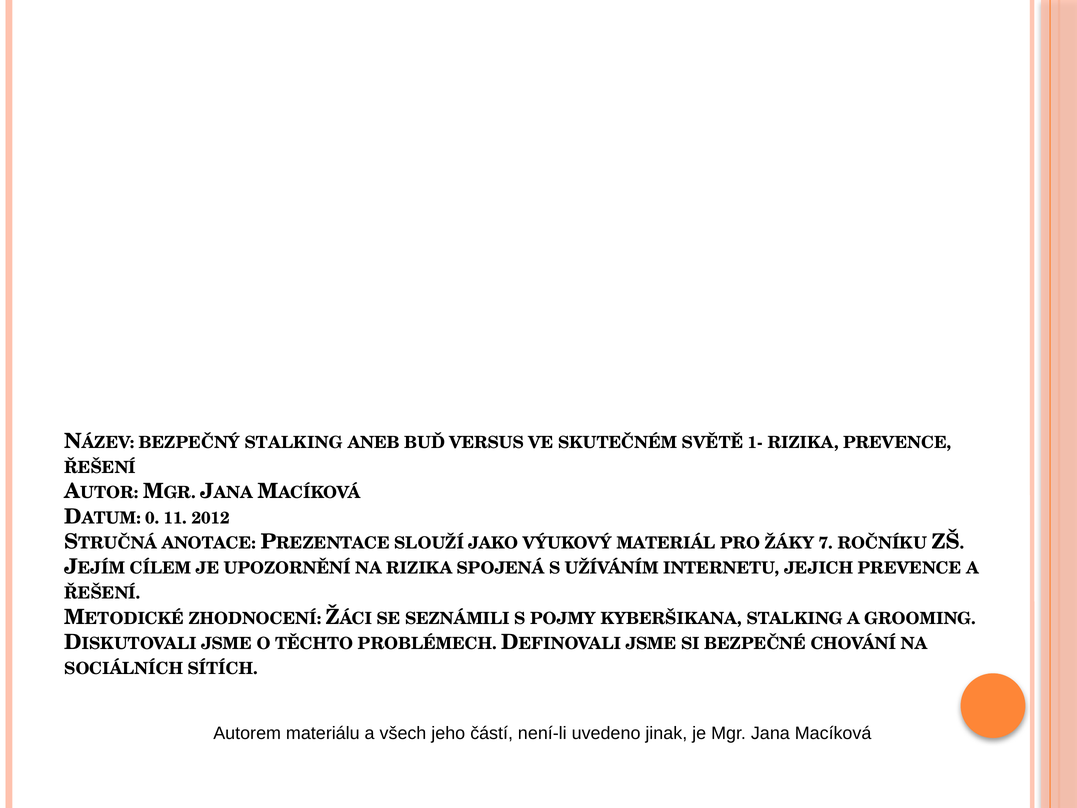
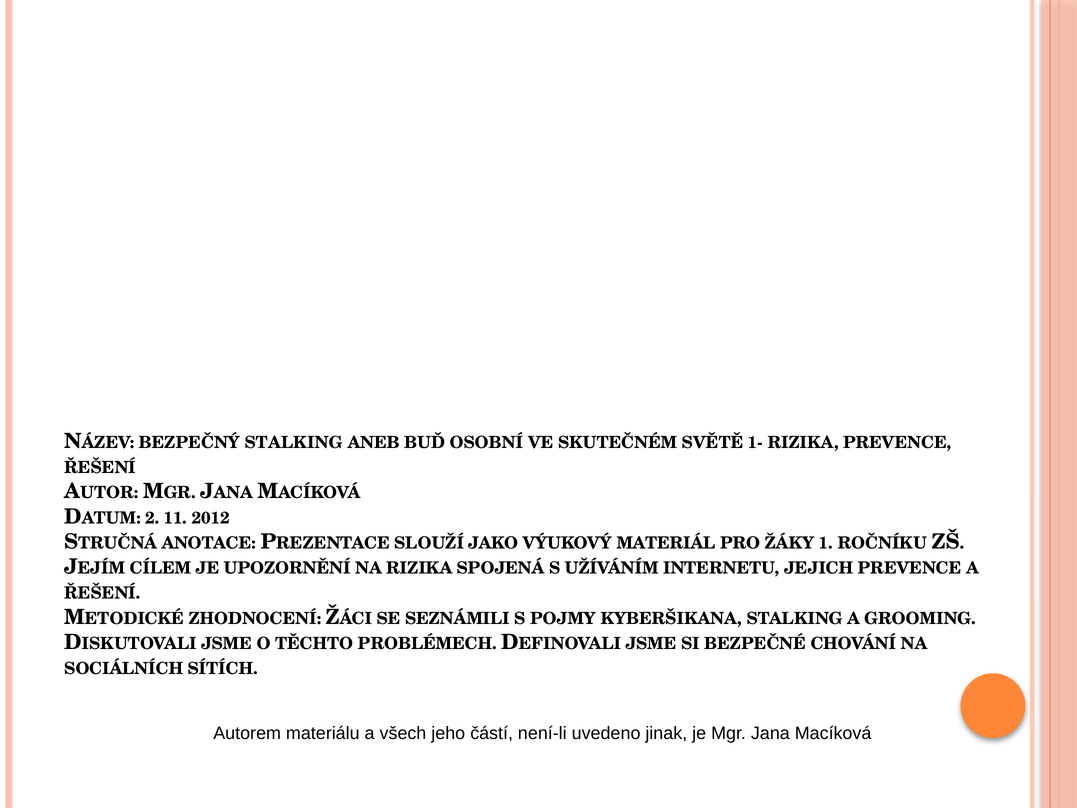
VERSUS: VERSUS -> OSOBNÍ
0: 0 -> 2
7: 7 -> 1
